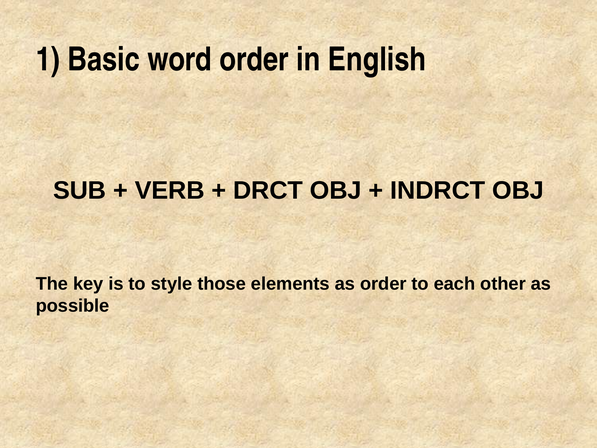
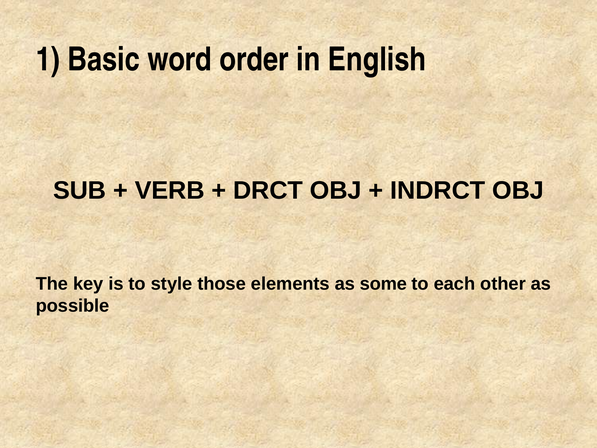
as order: order -> some
